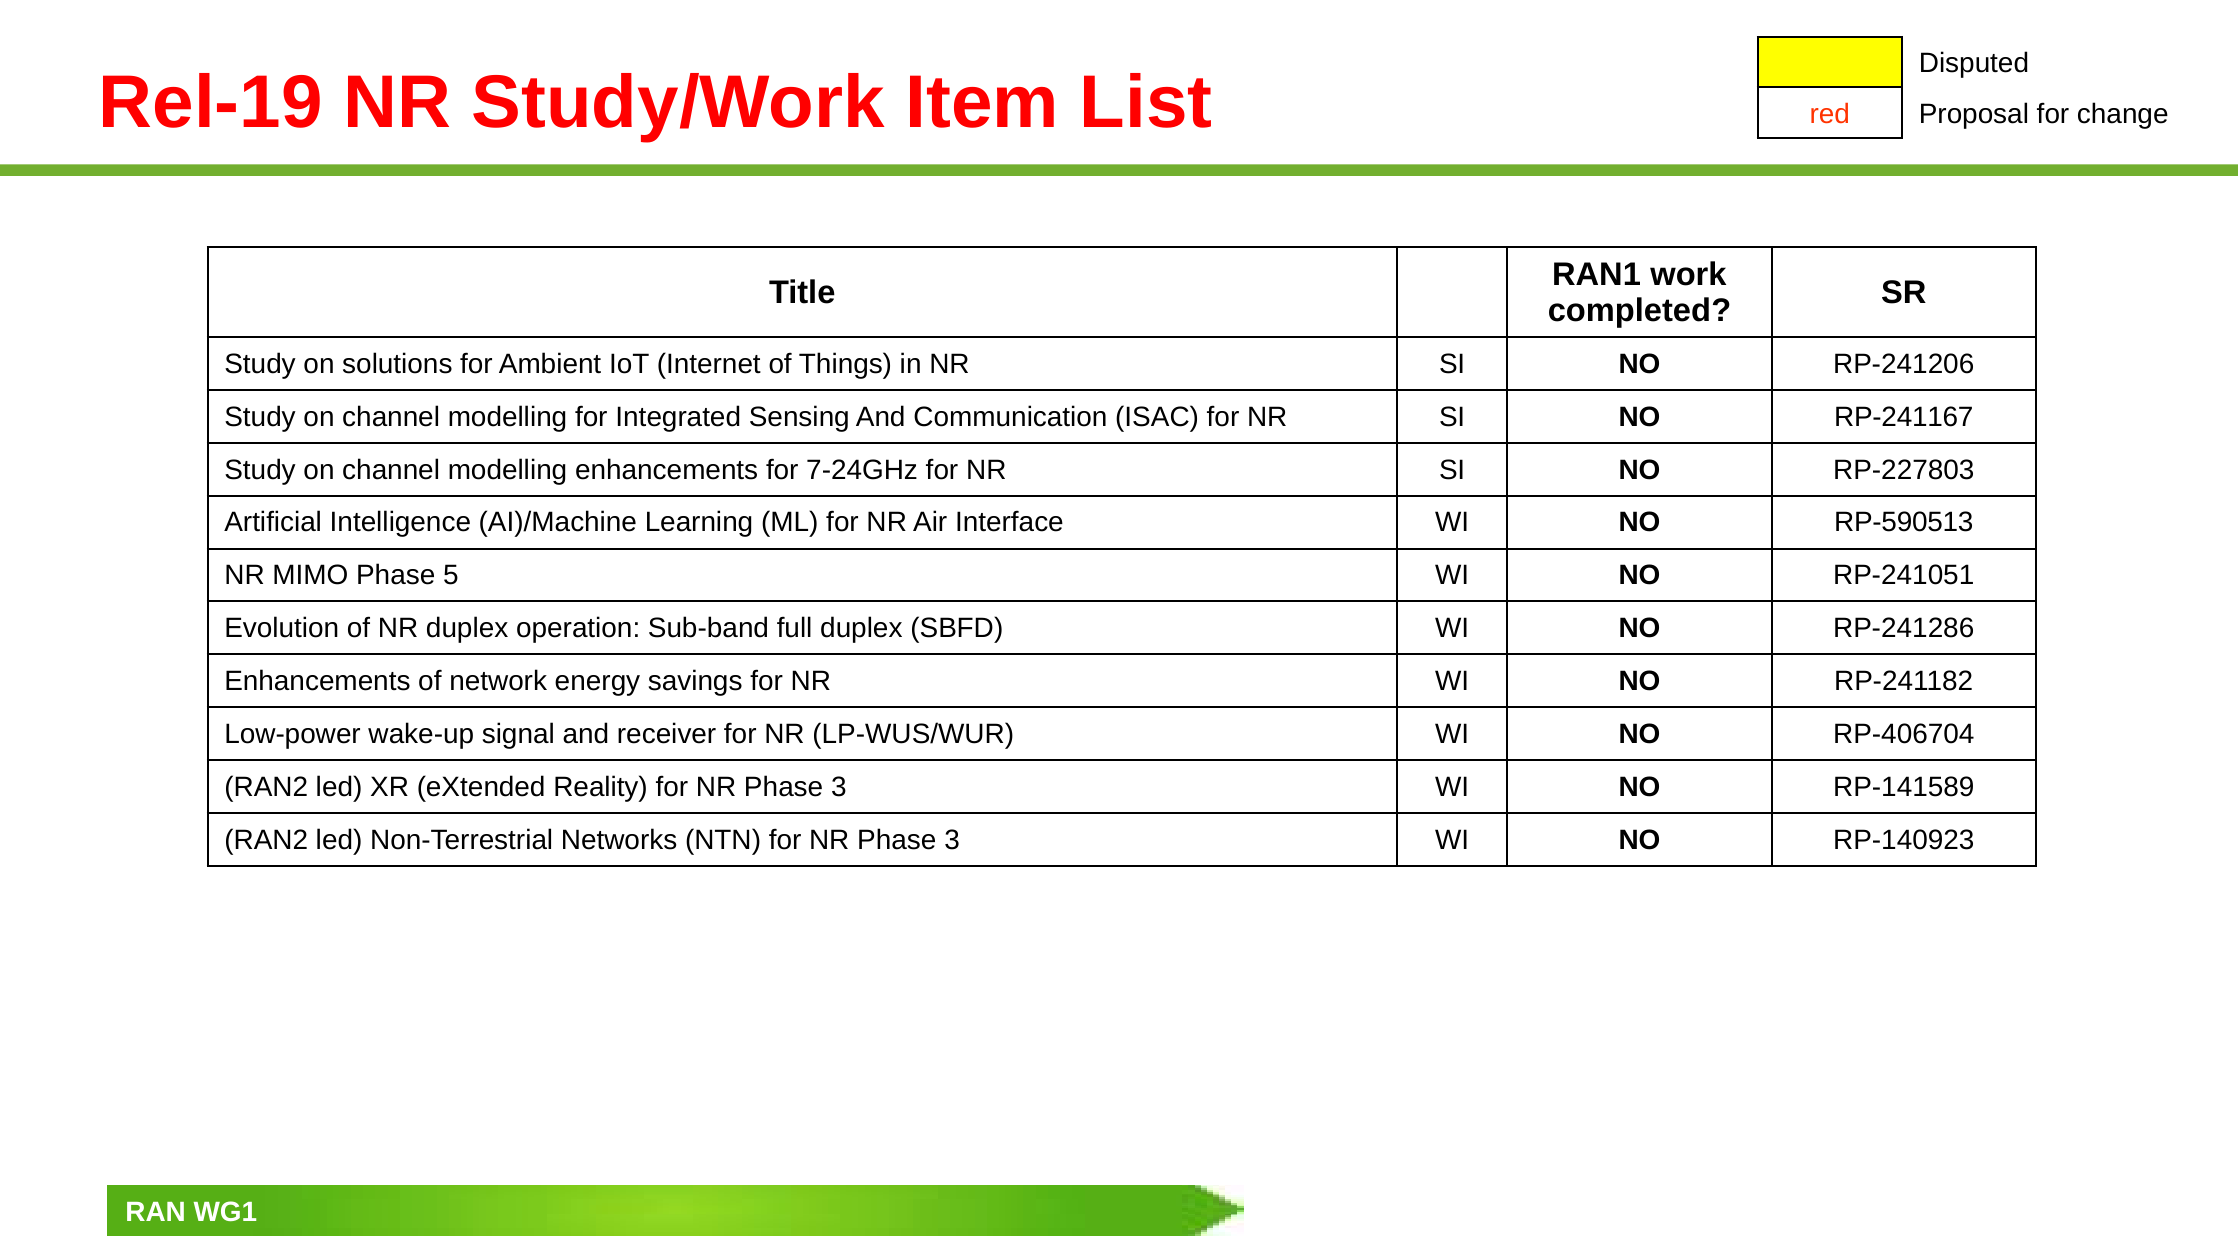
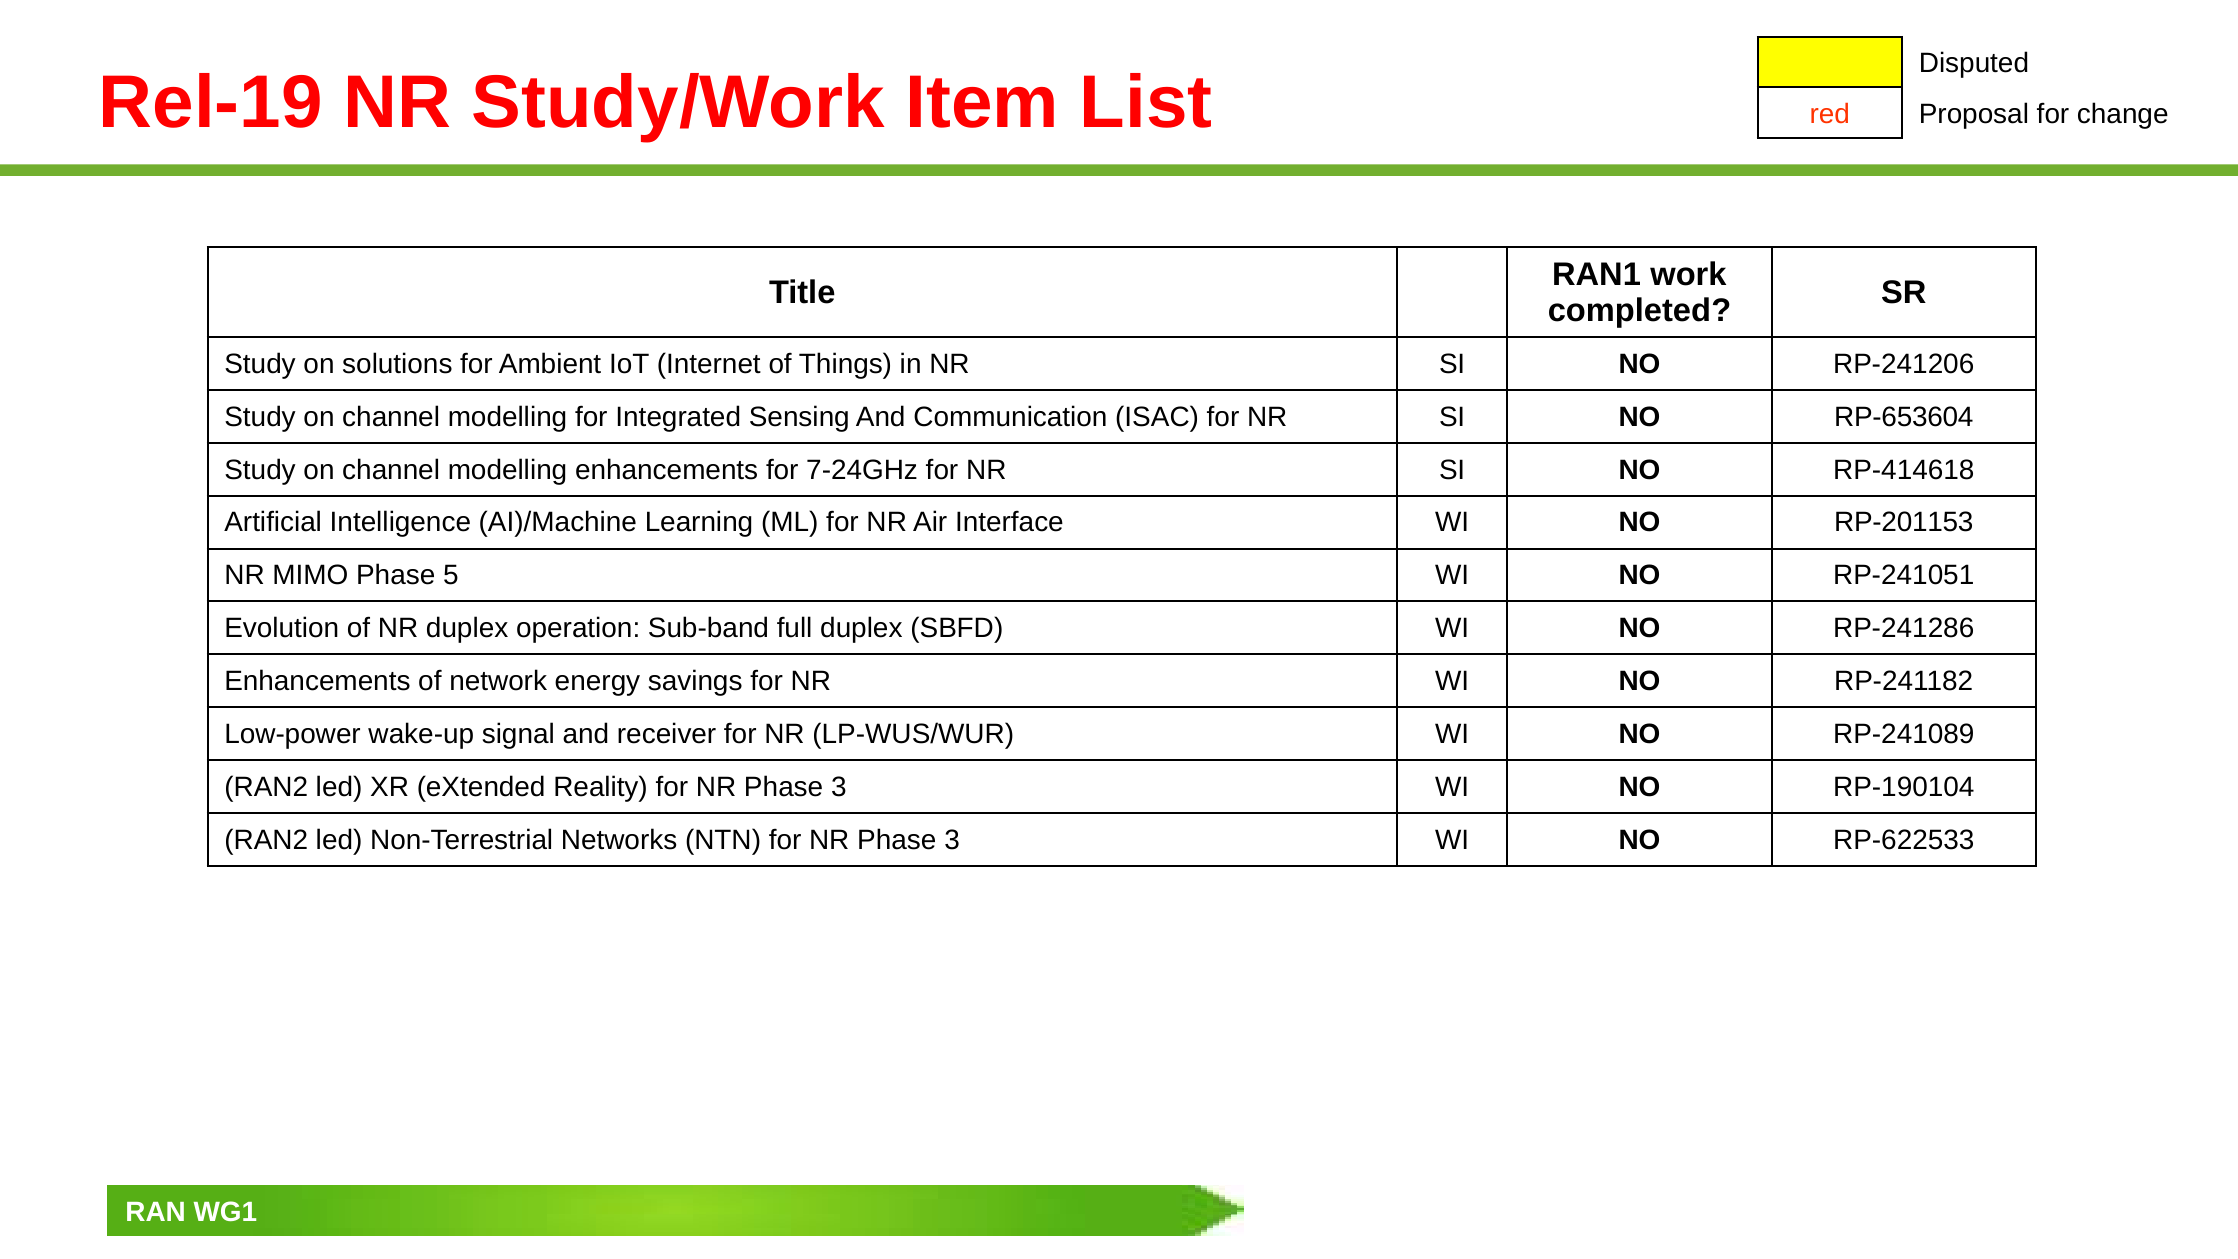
RP-241167: RP-241167 -> RP-653604
RP-227803: RP-227803 -> RP-414618
RP-590513: RP-590513 -> RP-201153
RP-406704: RP-406704 -> RP-241089
RP-141589: RP-141589 -> RP-190104
RP-140923: RP-140923 -> RP-622533
